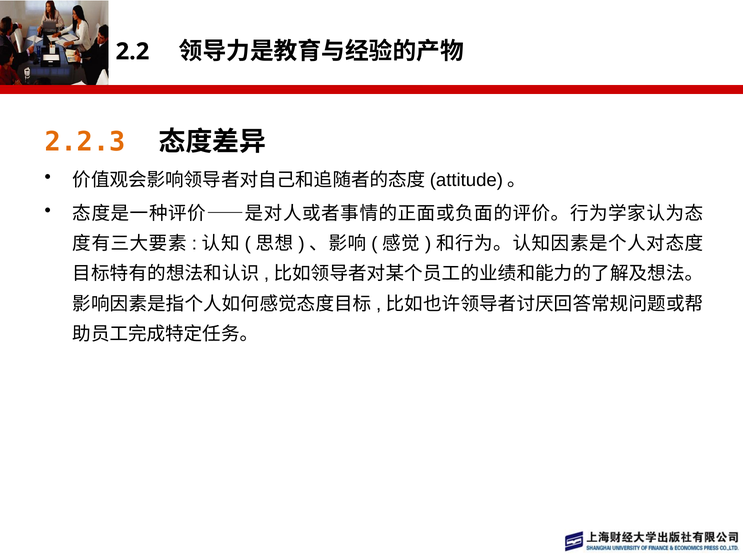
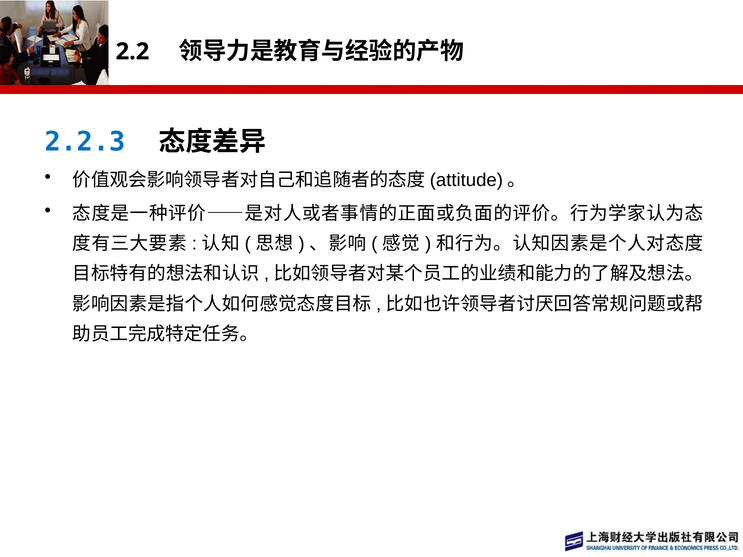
2.2.3 colour: orange -> blue
